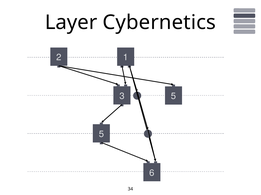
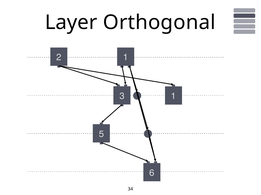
Cybernetics: Cybernetics -> Orthogonal
3 5: 5 -> 1
